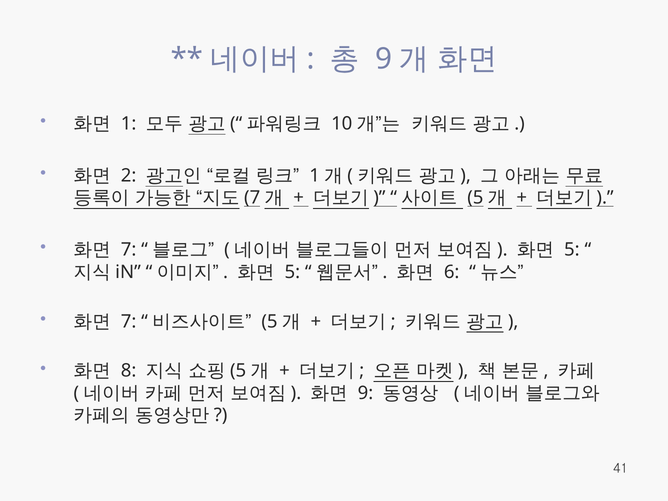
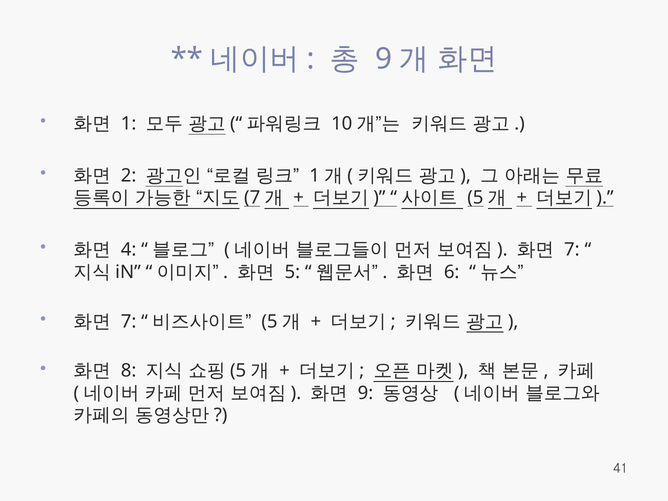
7 at (129, 250): 7 -> 4
5 at (572, 250): 5 -> 7
